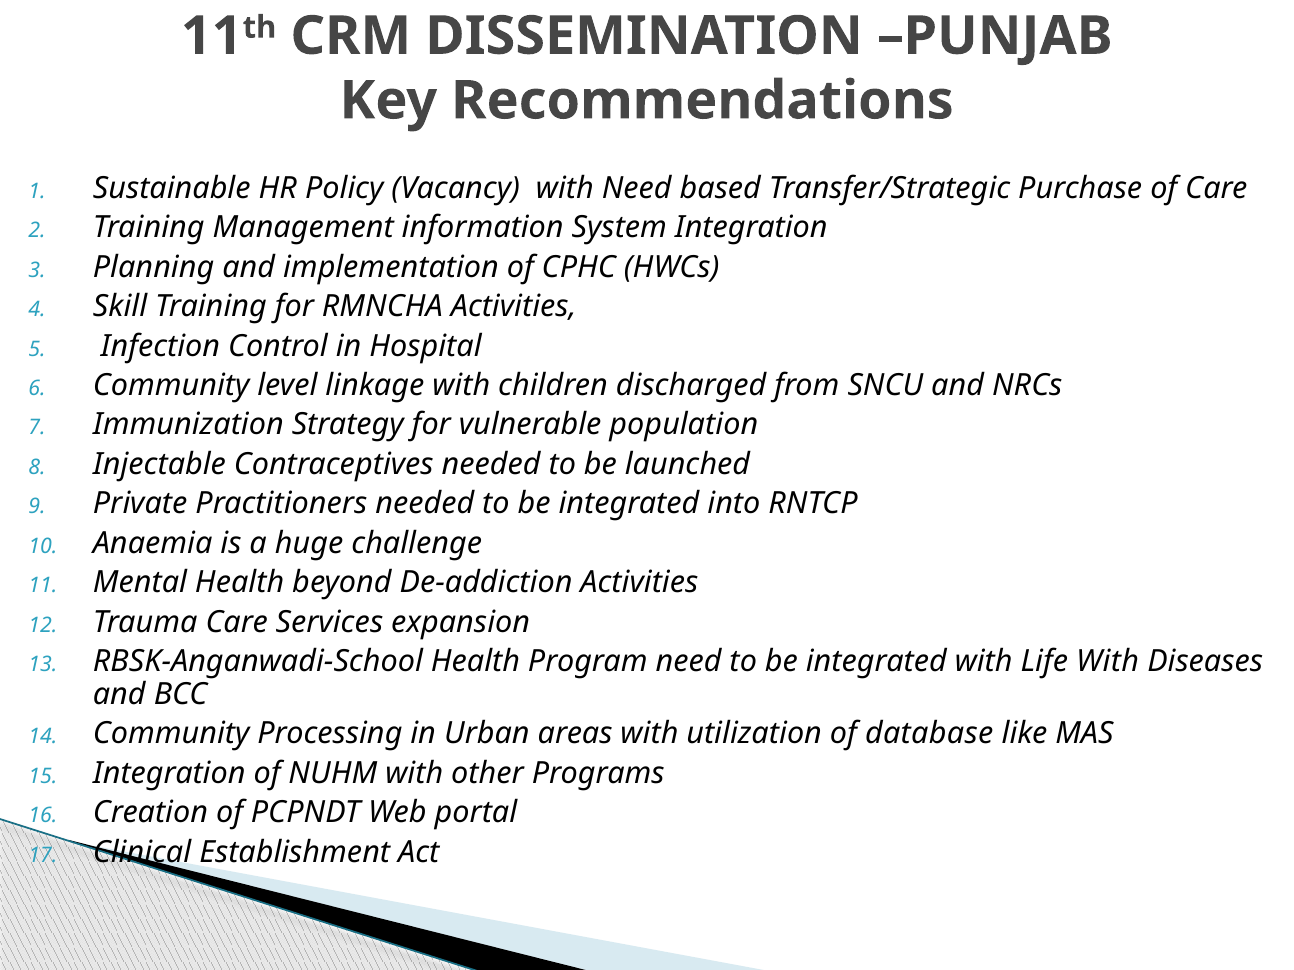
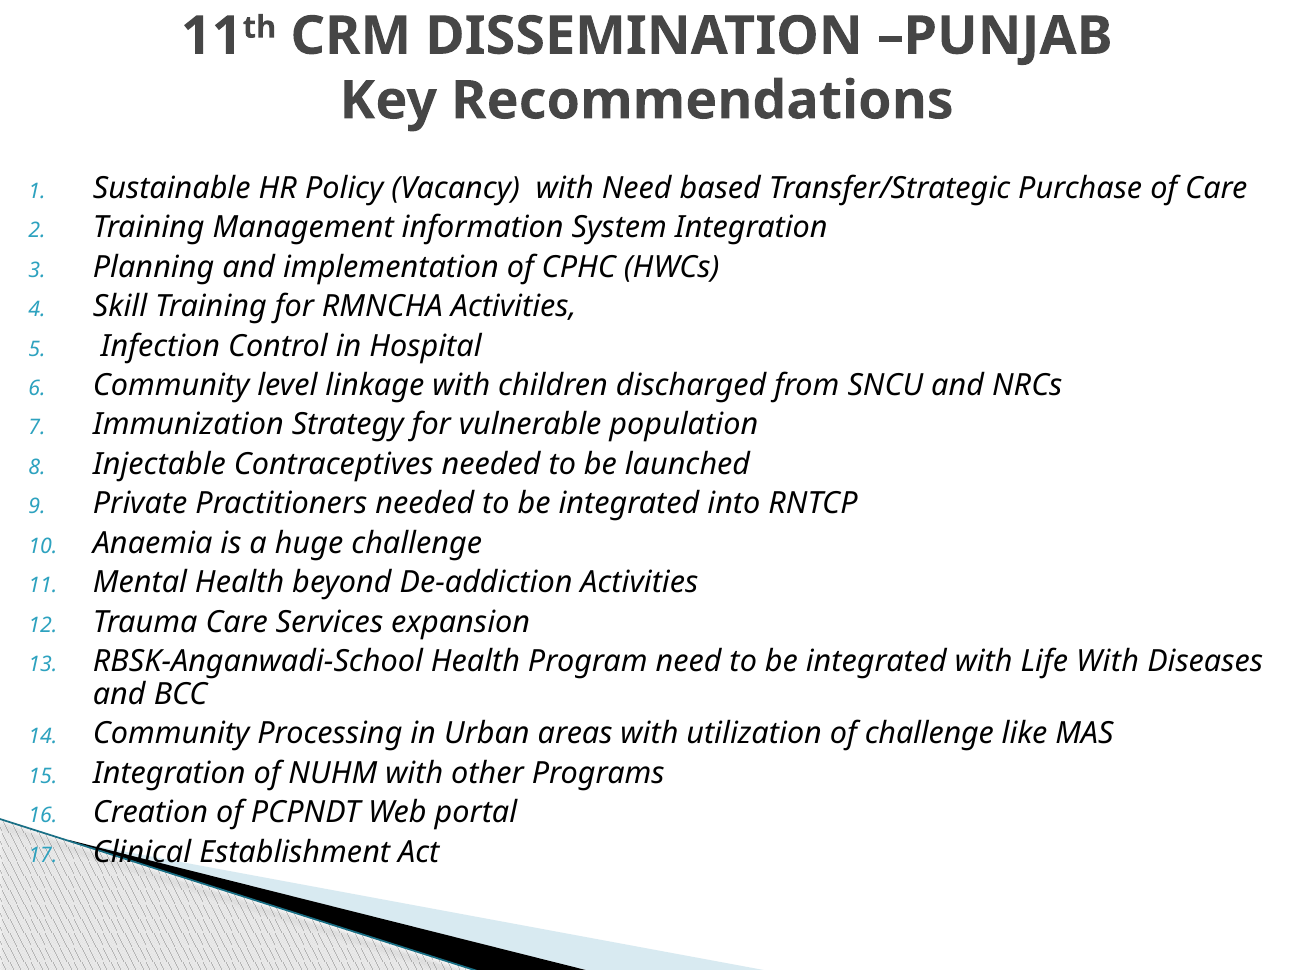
of database: database -> challenge
